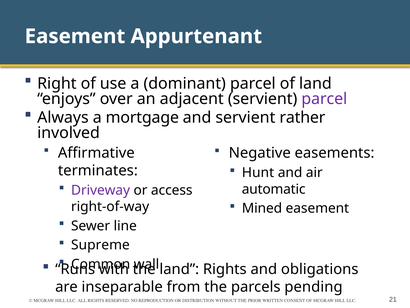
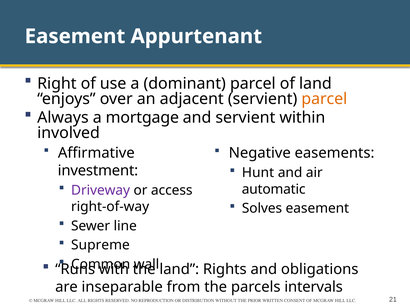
parcel at (324, 99) colour: purple -> orange
rather: rather -> within
terminates: terminates -> investment
Mined: Mined -> Solves
pending: pending -> intervals
